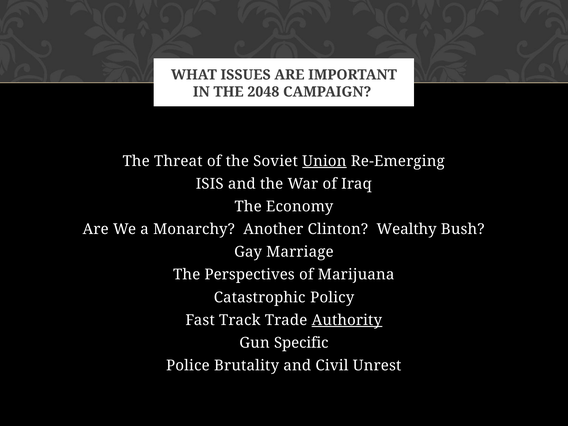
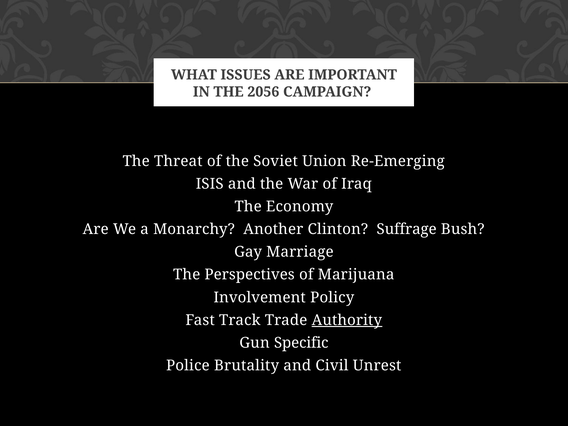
2048: 2048 -> 2056
Union underline: present -> none
Wealthy: Wealthy -> Suffrage
Catastrophic: Catastrophic -> Involvement
